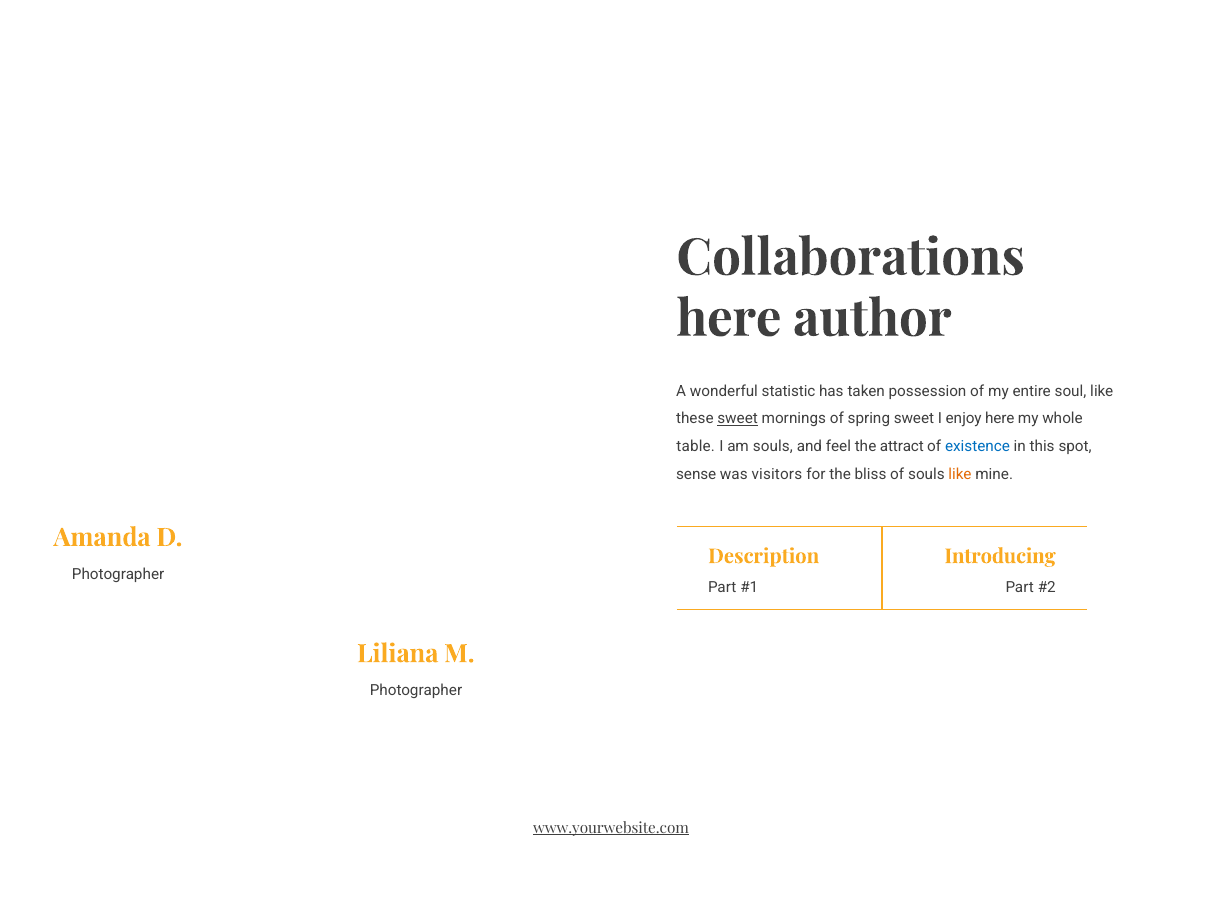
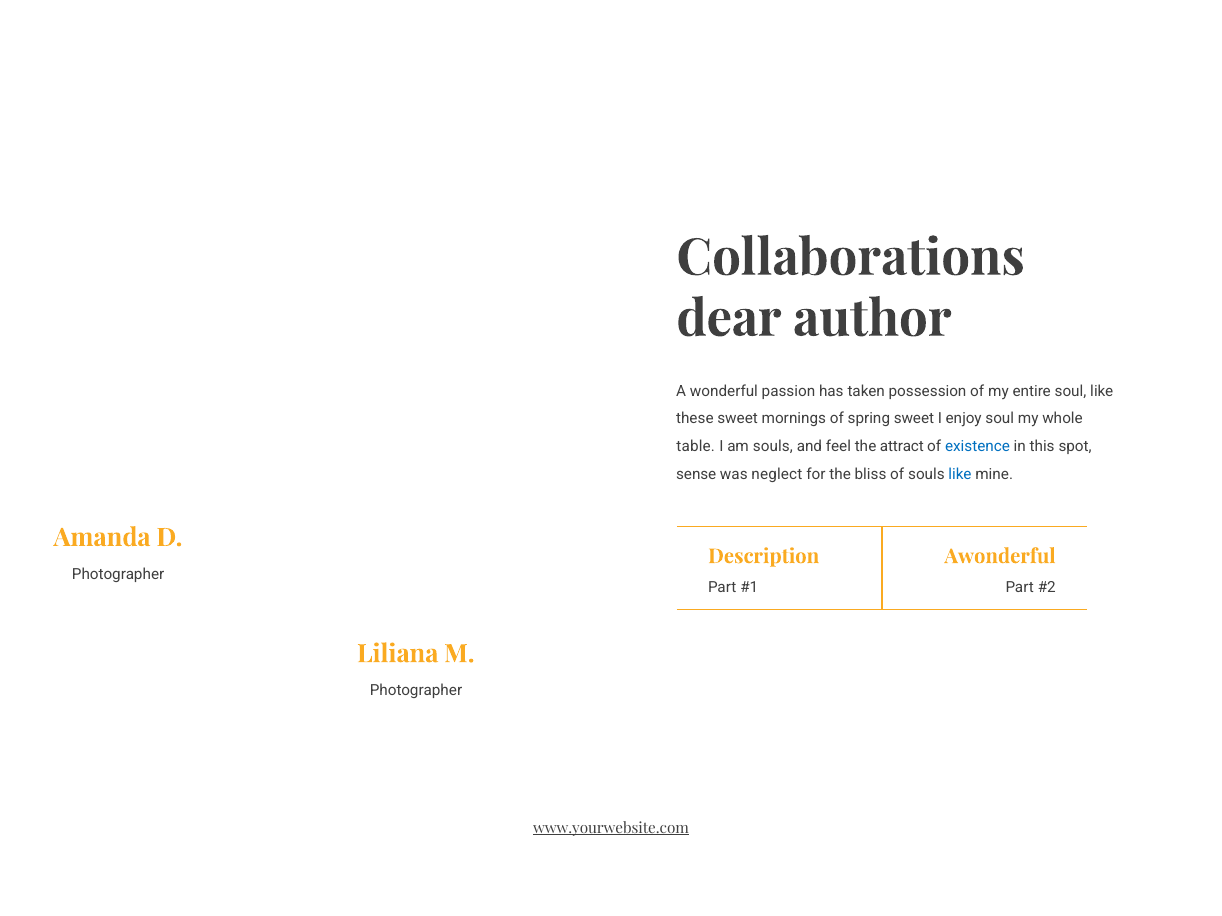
here at (729, 319): here -> dear
statistic: statistic -> passion
sweet at (738, 419) underline: present -> none
enjoy here: here -> soul
visitors: visitors -> neglect
like at (960, 474) colour: orange -> blue
Introducing: Introducing -> Awonderful
